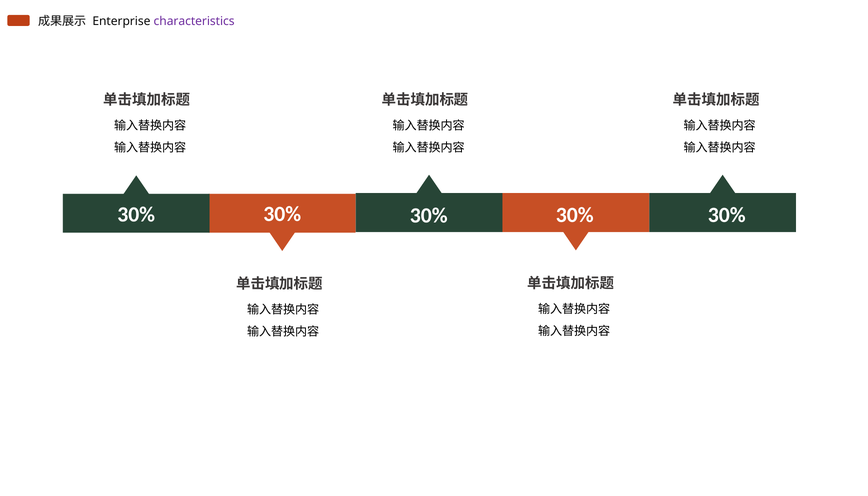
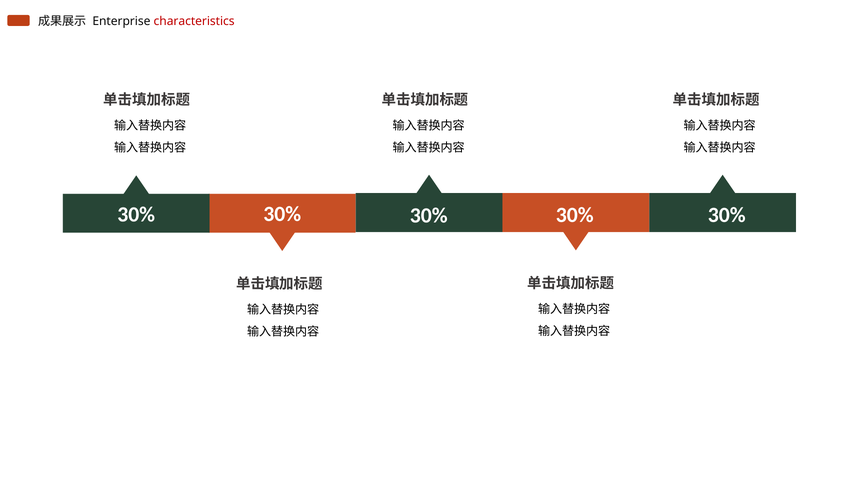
characteristics colour: purple -> red
